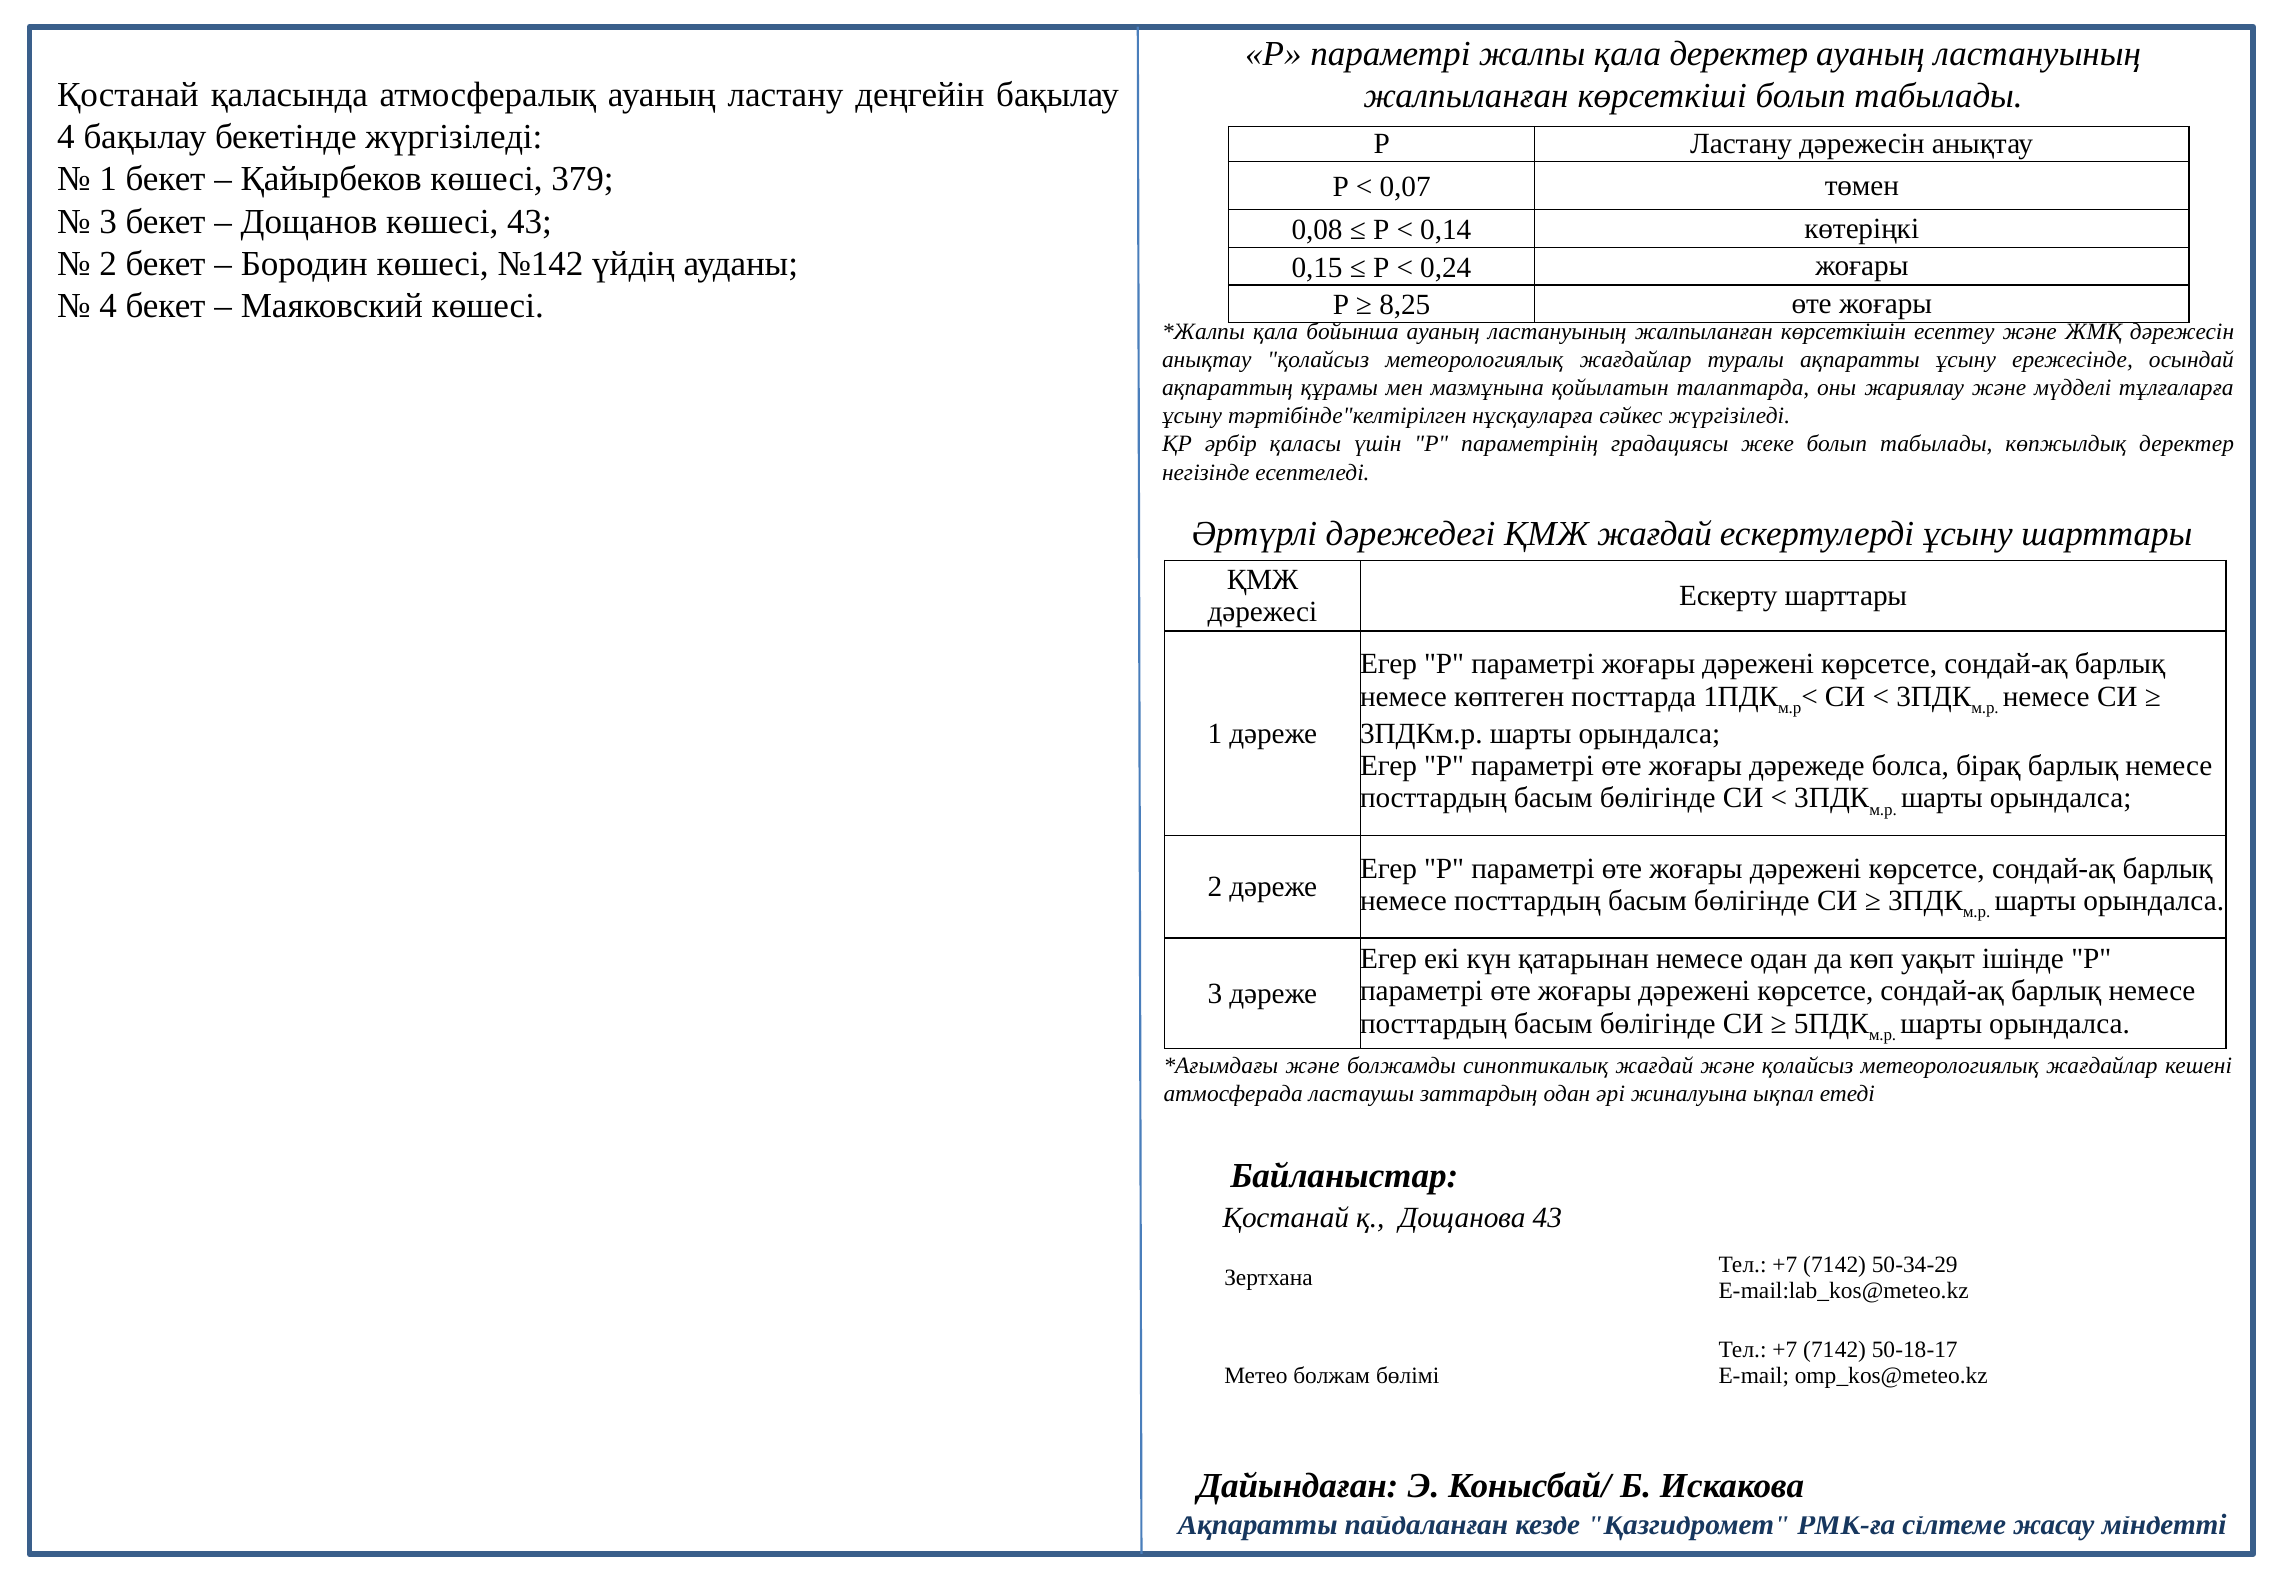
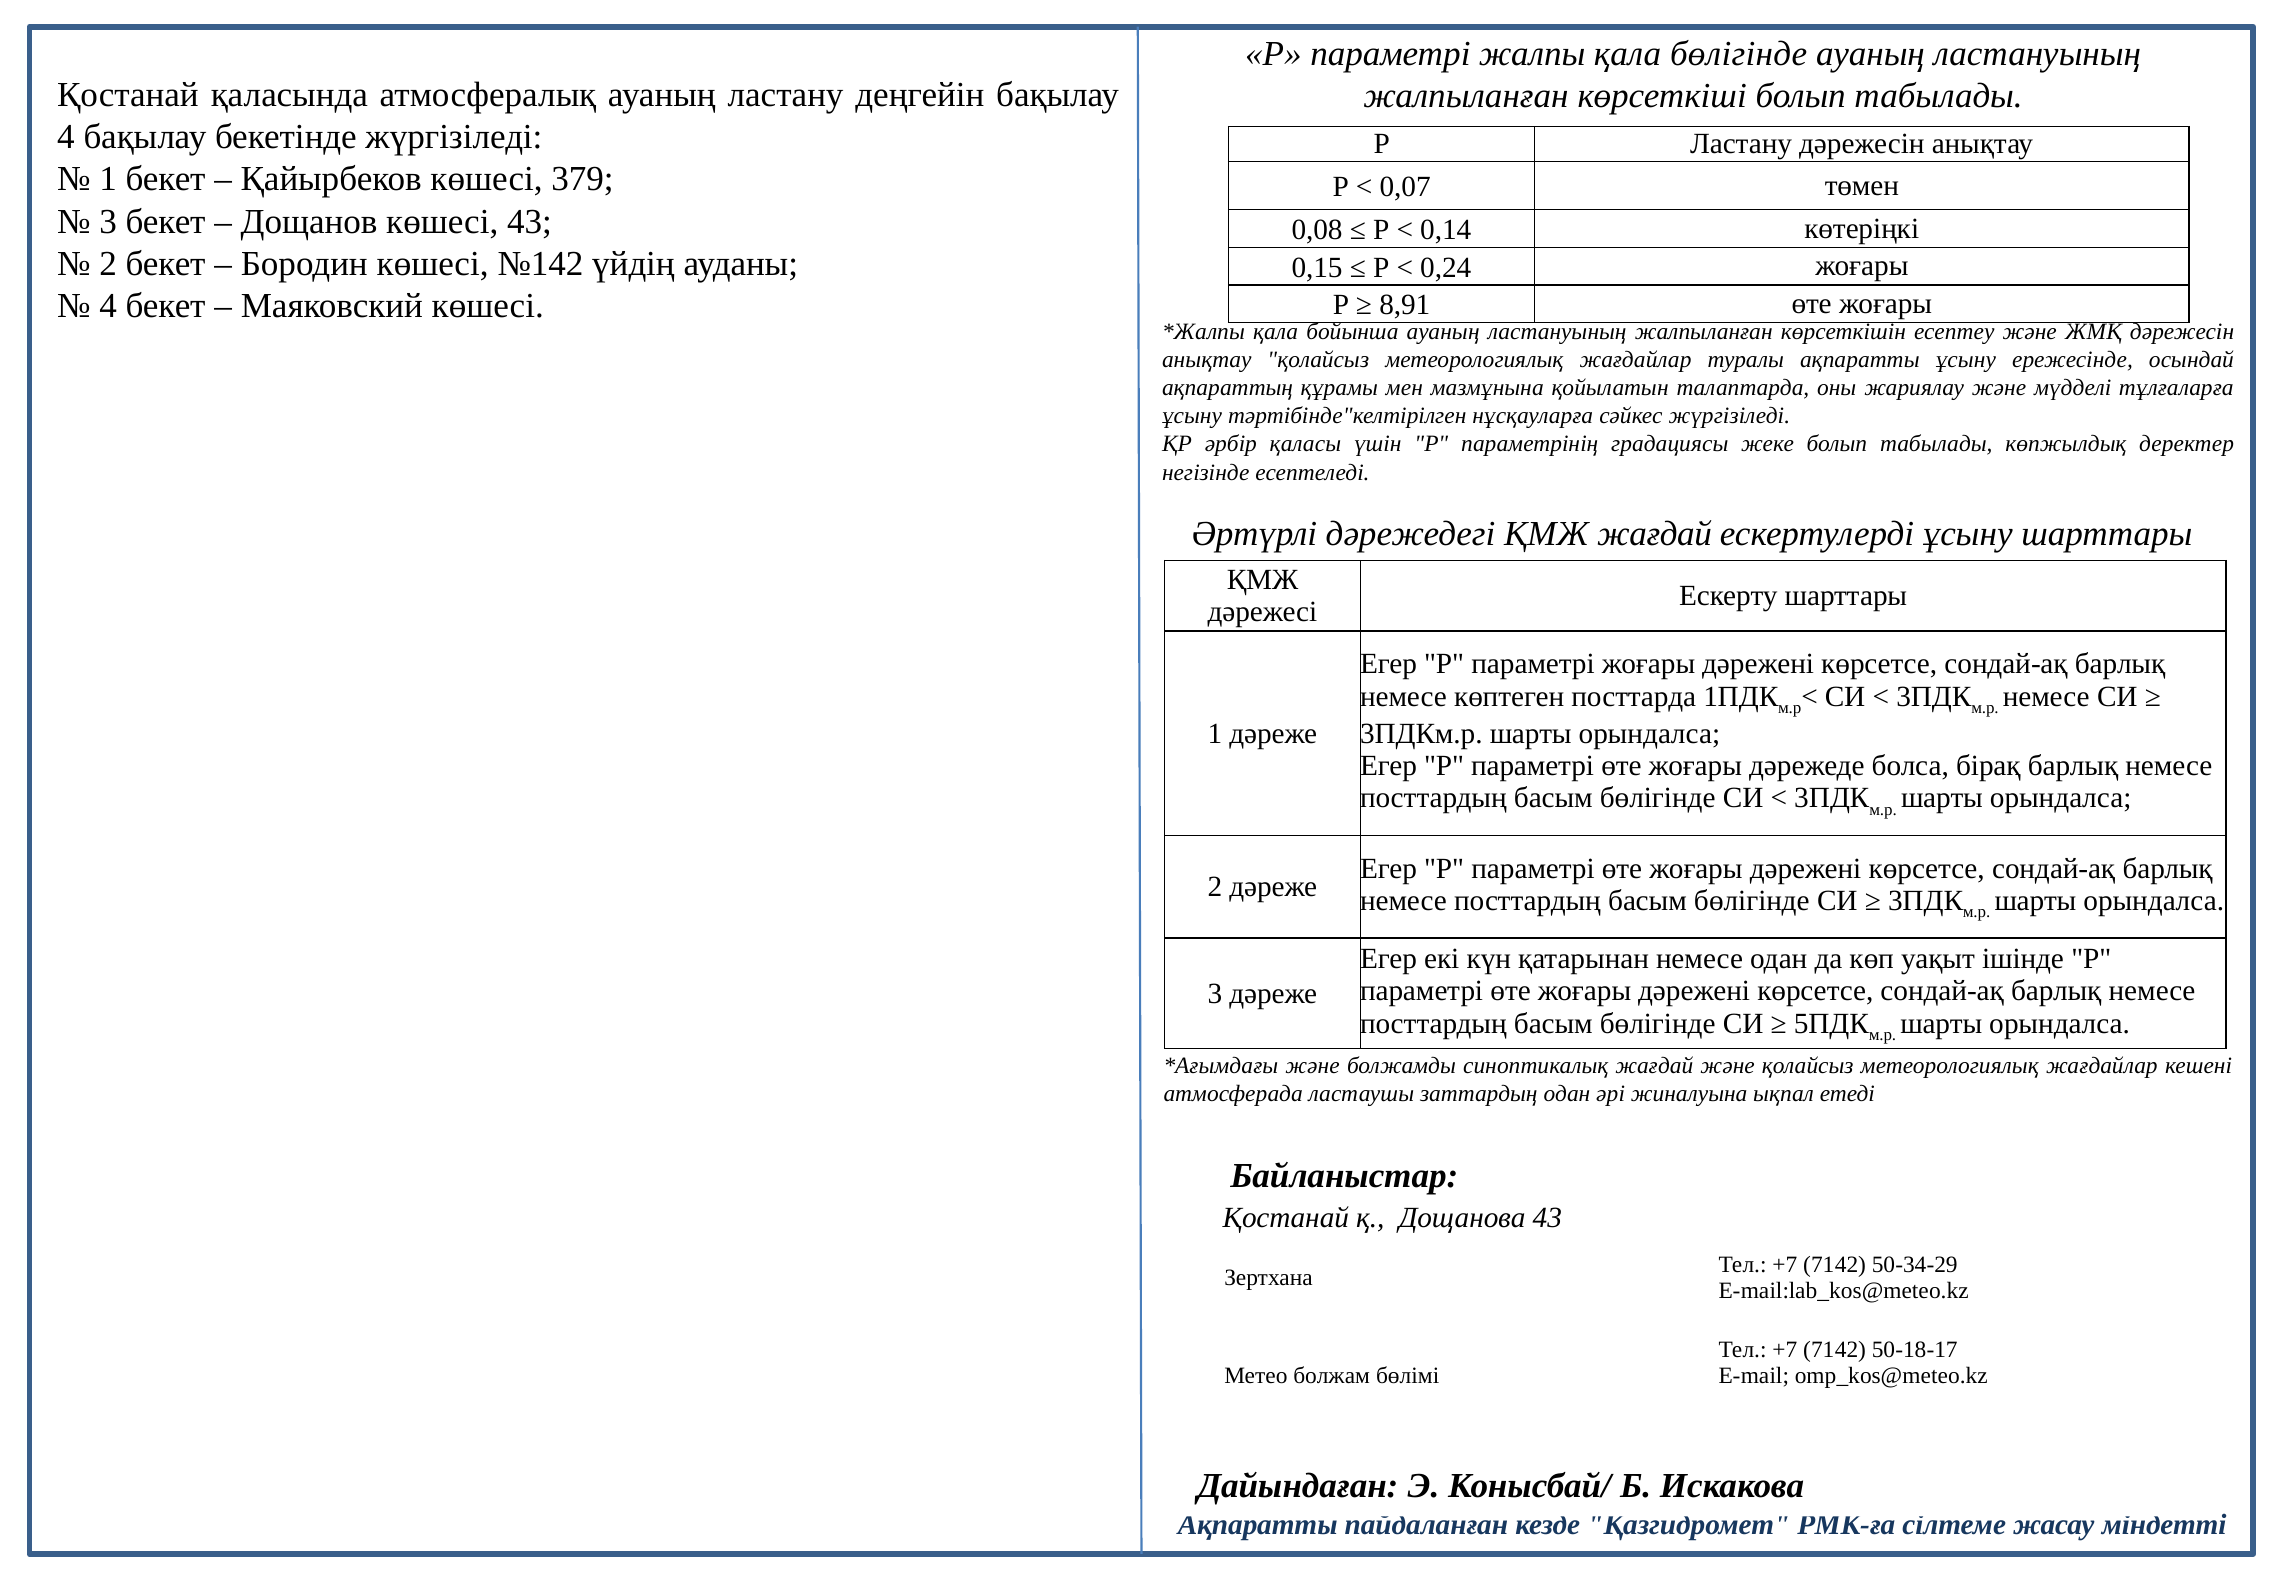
қала деректер: деректер -> бөлігінде
8,25: 8,25 -> 8,91
